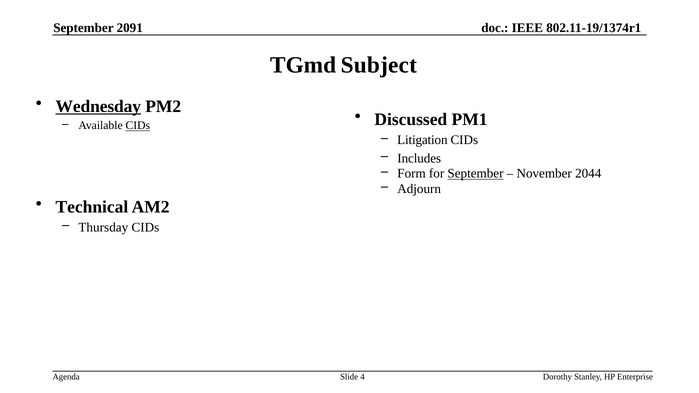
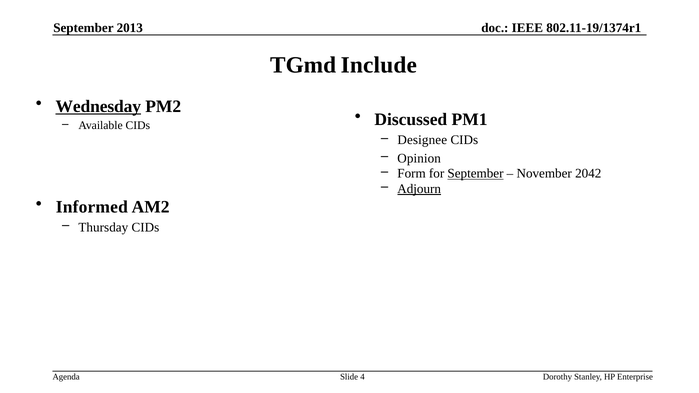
2091: 2091 -> 2013
Subject: Subject -> Include
CIDs at (138, 126) underline: present -> none
Litigation: Litigation -> Designee
Includes: Includes -> Opinion
2044: 2044 -> 2042
Adjourn underline: none -> present
Technical: Technical -> Informed
